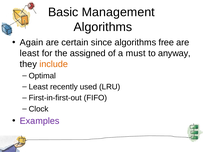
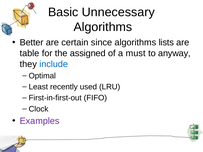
Management: Management -> Unnecessary
Again: Again -> Better
free: free -> lists
least at (30, 53): least -> table
include colour: orange -> blue
